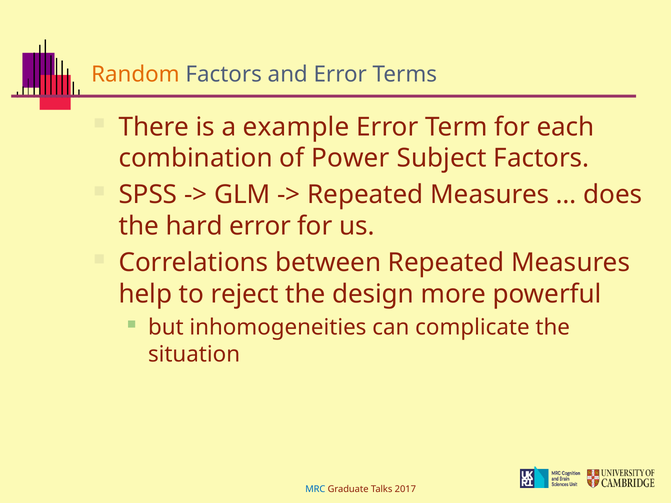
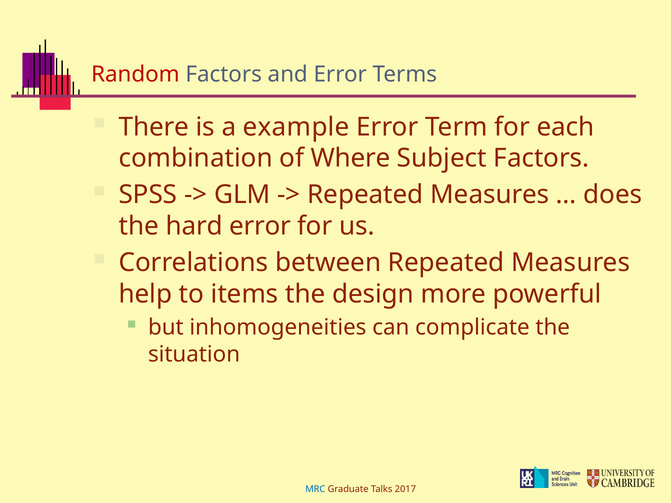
Random colour: orange -> red
Power: Power -> Where
reject: reject -> items
